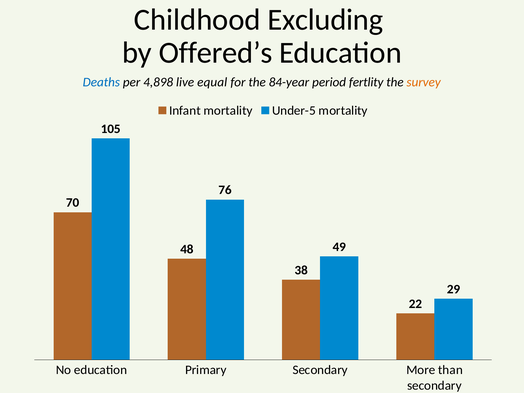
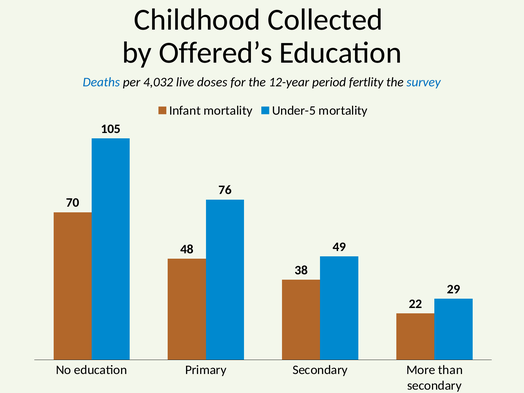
Excluding: Excluding -> Collected
4,898: 4,898 -> 4,032
equal: equal -> doses
84-year: 84-year -> 12-year
survey colour: orange -> blue
